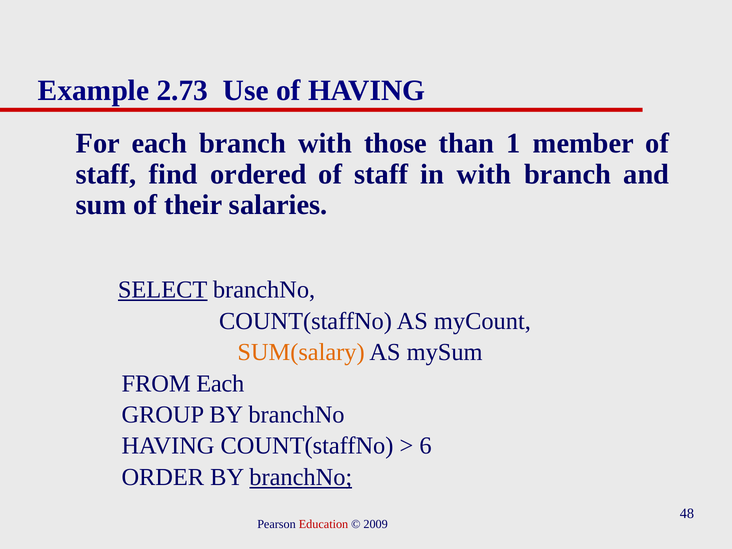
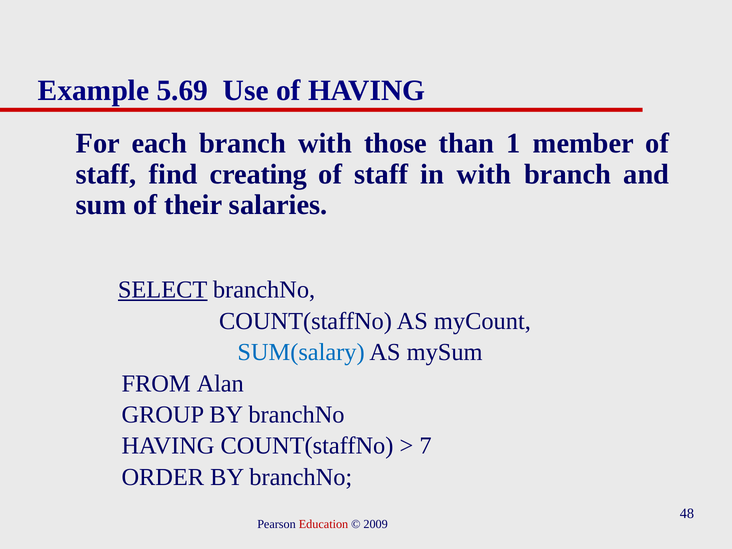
2.73: 2.73 -> 5.69
ordered: ordered -> creating
SUM(salary colour: orange -> blue
FROM Each: Each -> Alan
6: 6 -> 7
branchNo at (301, 477) underline: present -> none
